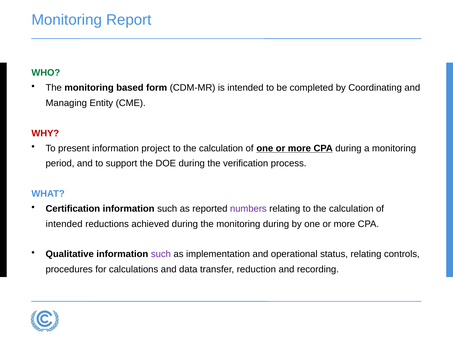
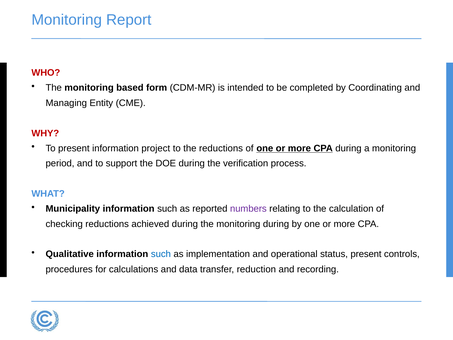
WHO colour: green -> red
calculation at (221, 148): calculation -> reductions
Certification: Certification -> Municipality
intended at (64, 224): intended -> checking
such at (161, 254) colour: purple -> blue
status relating: relating -> present
